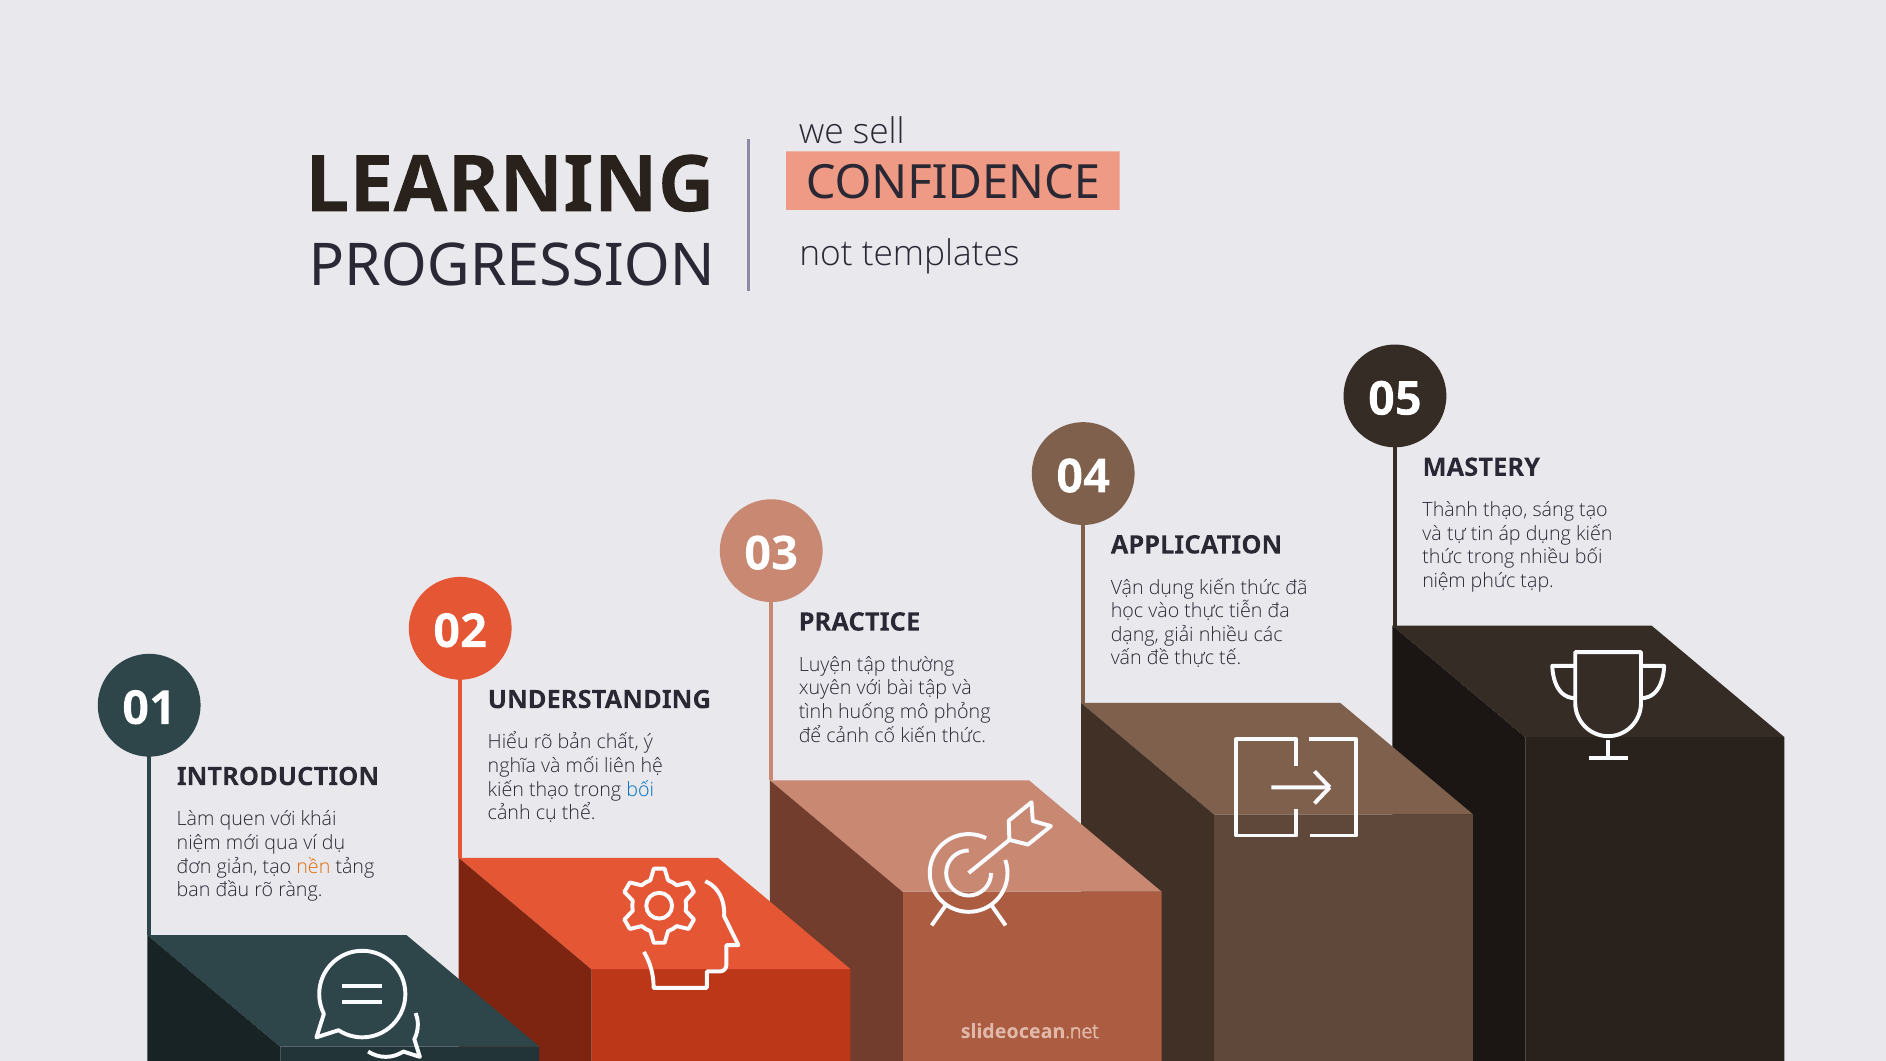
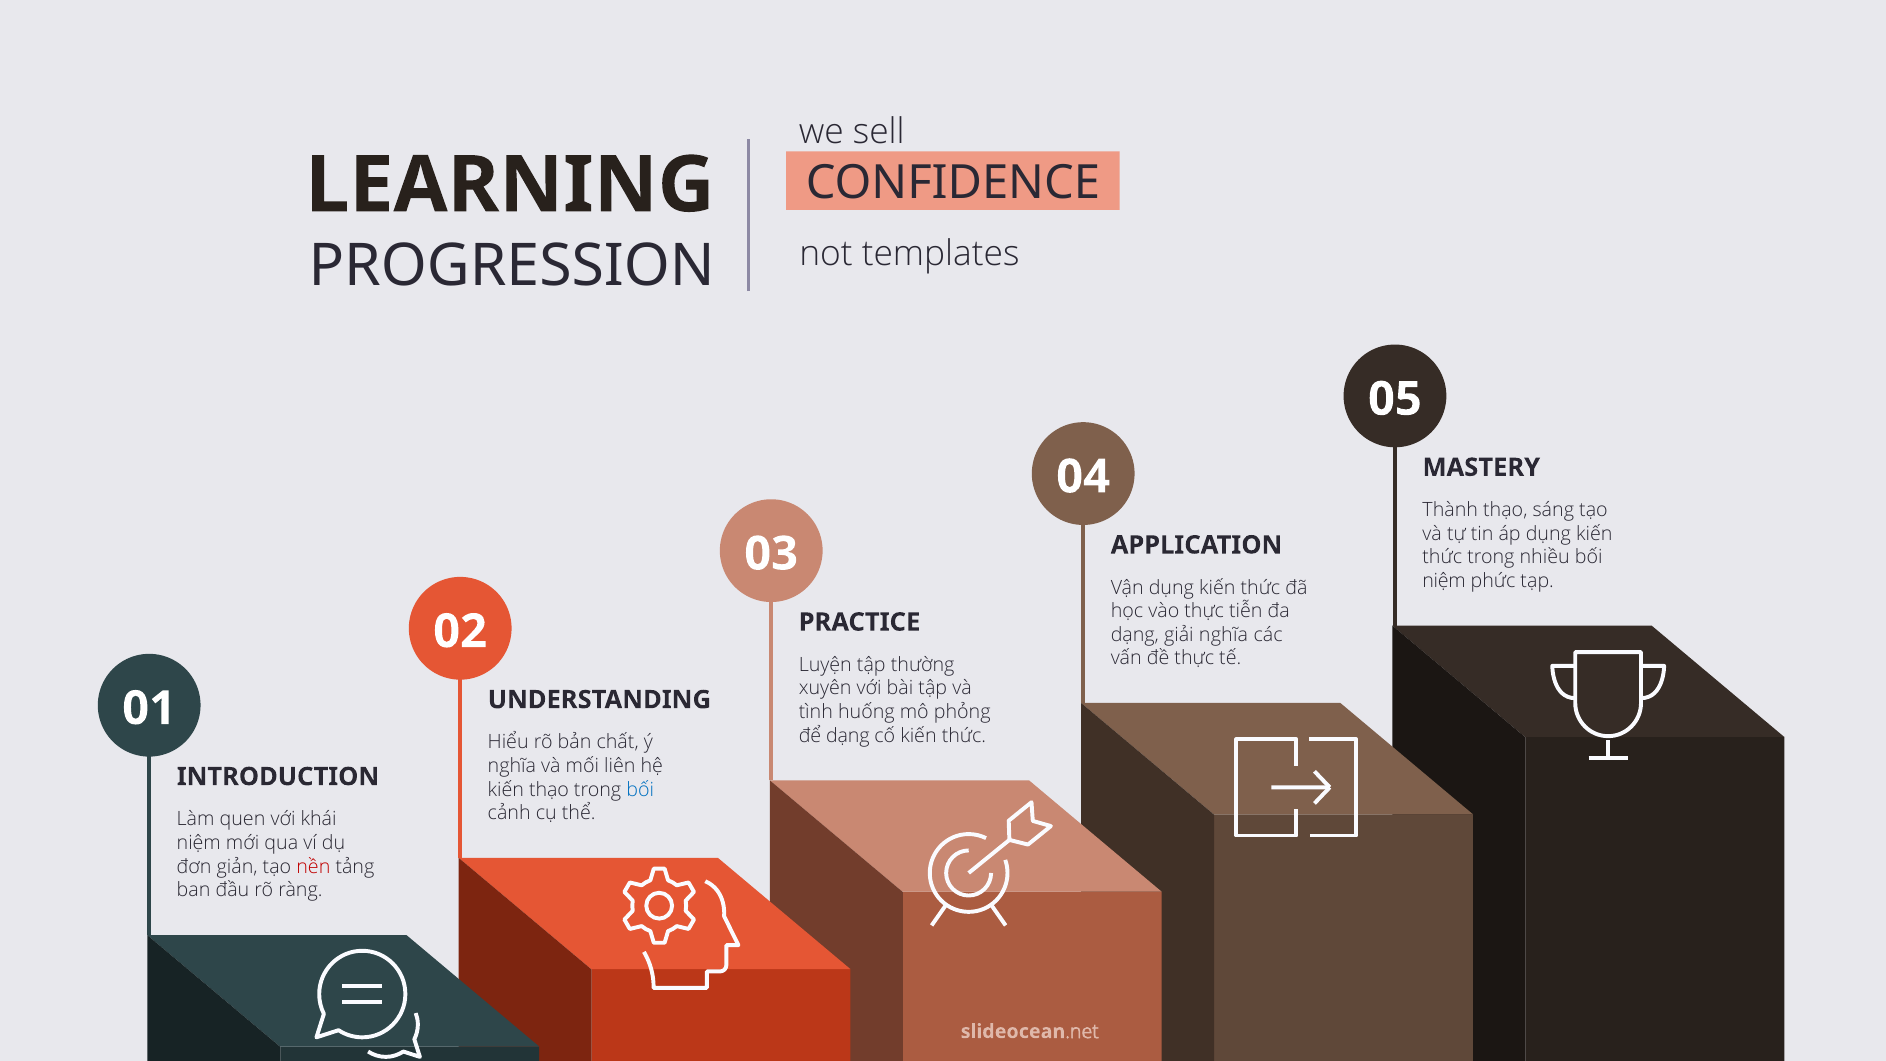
giải nhiều: nhiều -> nghĩa
để cảnh: cảnh -> dạng
nền colour: orange -> red
